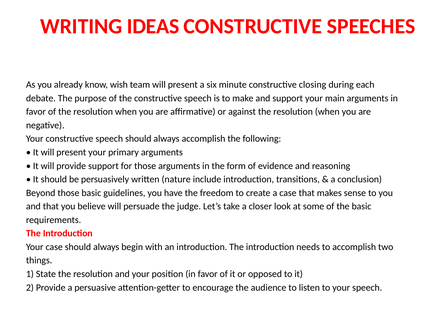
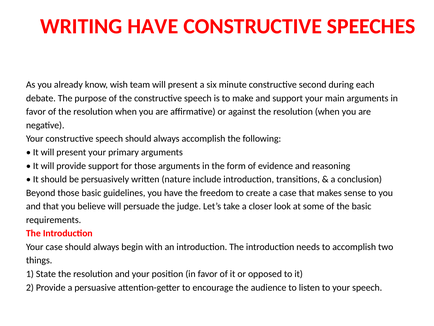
WRITING IDEAS: IDEAS -> HAVE
closing: closing -> second
